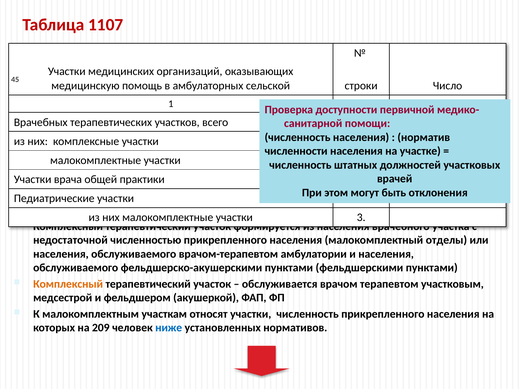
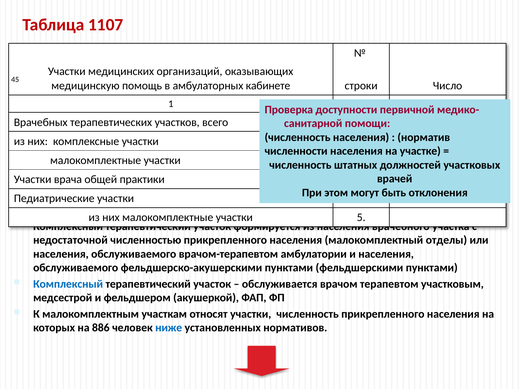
сельской: сельской -> кабинете
них малокомплектные участки 3: 3 -> 5
Комплексный at (68, 284) colour: orange -> blue
209: 209 -> 886
